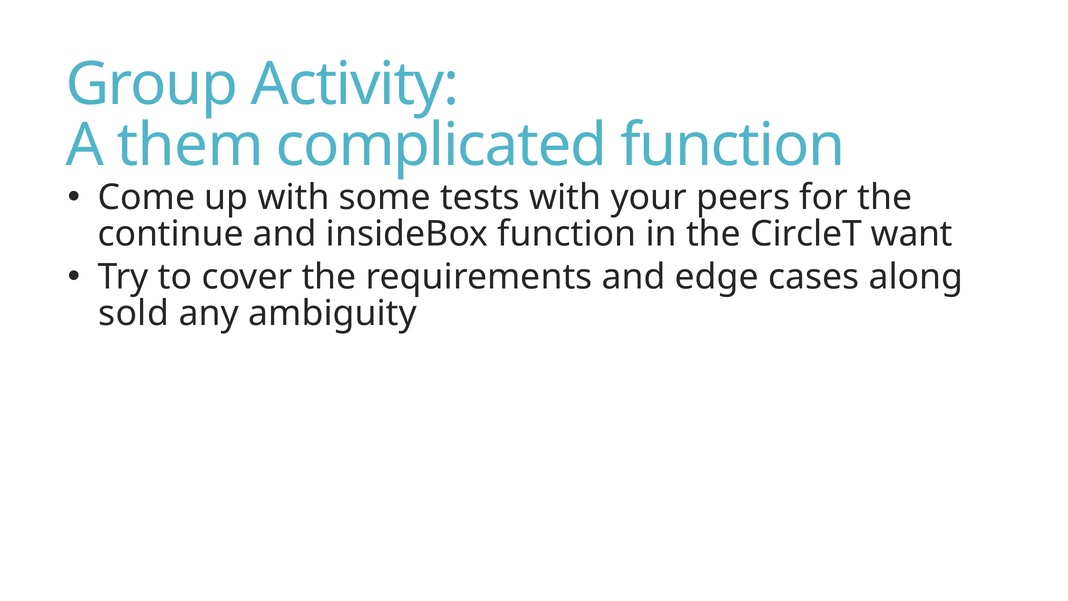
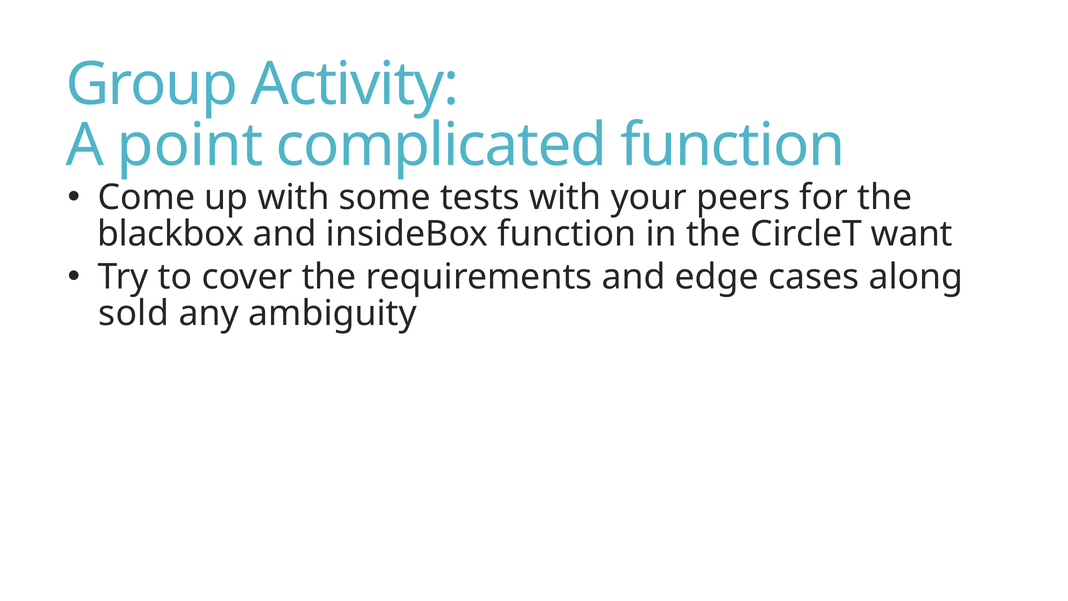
them: them -> point
continue: continue -> blackbox
